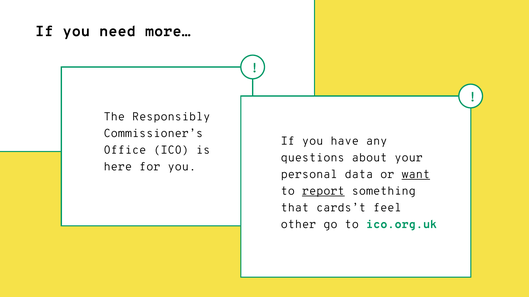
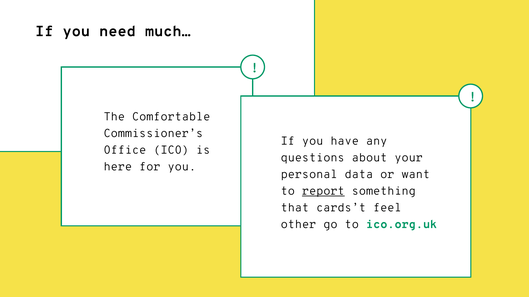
more…: more… -> much…
Responsibly: Responsibly -> Comfortable
want underline: present -> none
